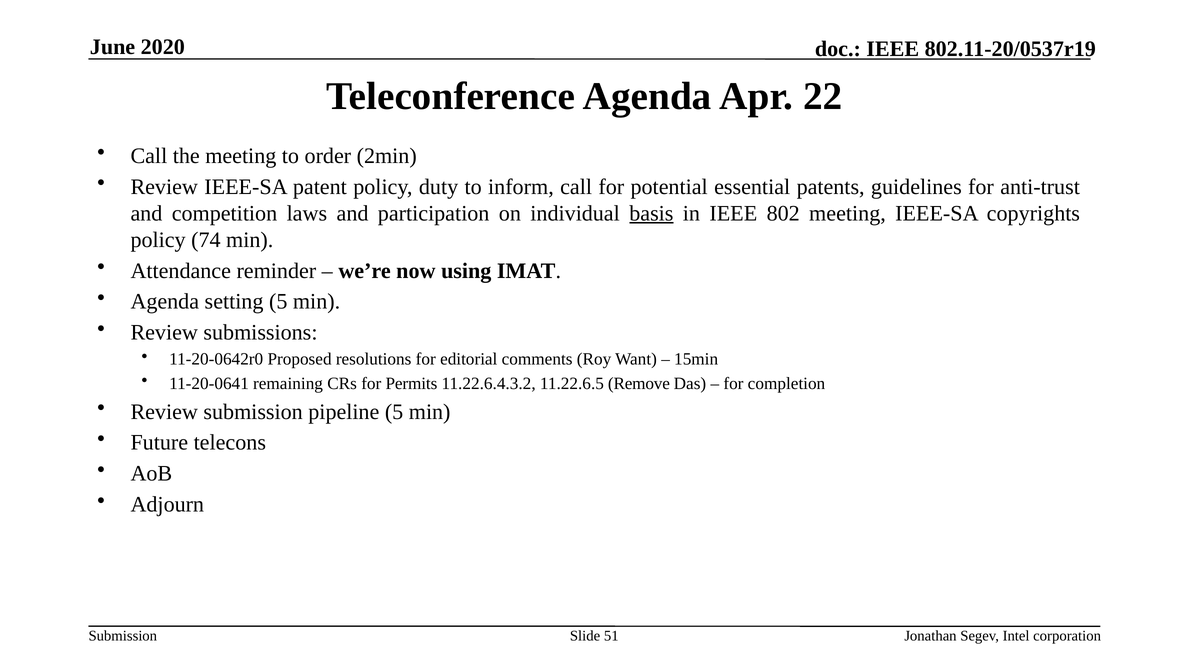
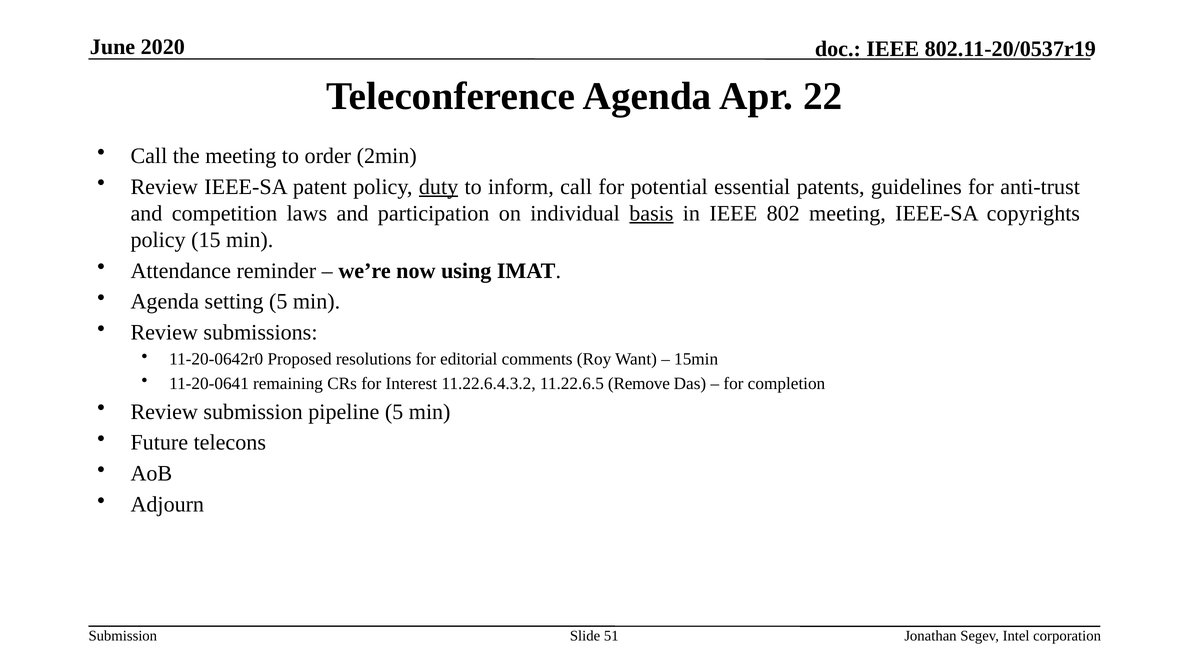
duty underline: none -> present
74: 74 -> 15
Permits: Permits -> Interest
